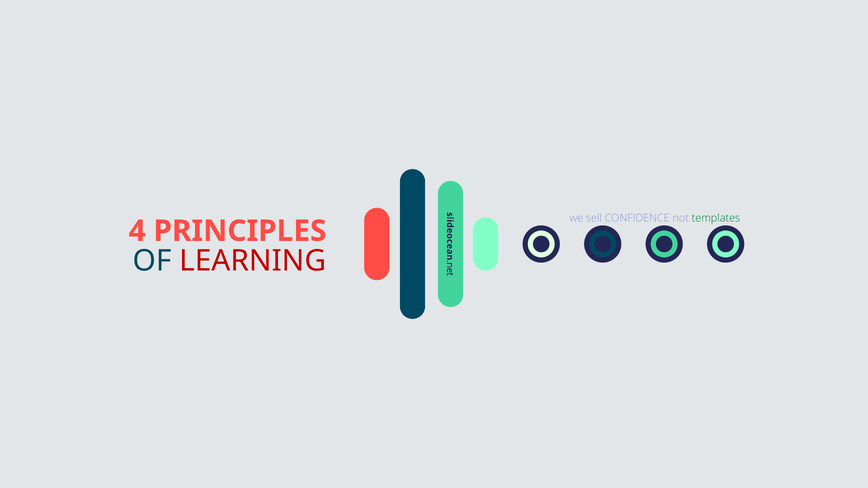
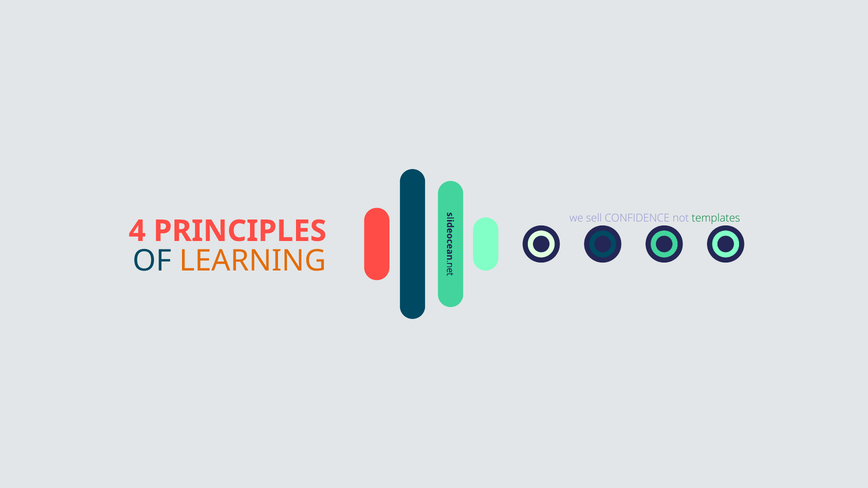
LEARNING colour: red -> orange
